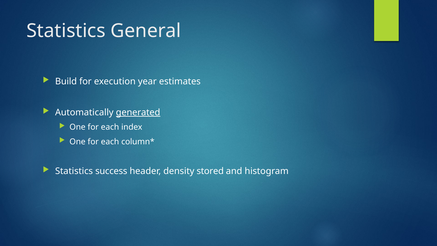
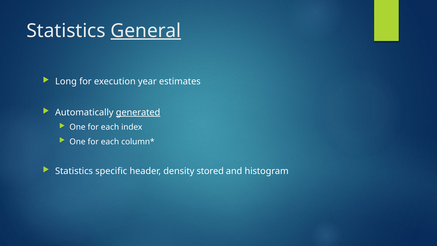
General underline: none -> present
Build: Build -> Long
success: success -> specific
